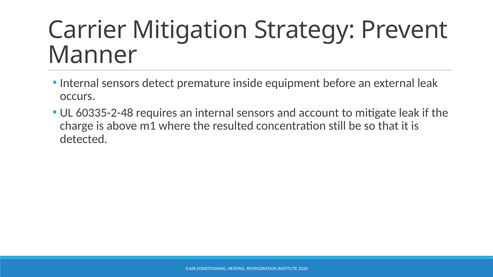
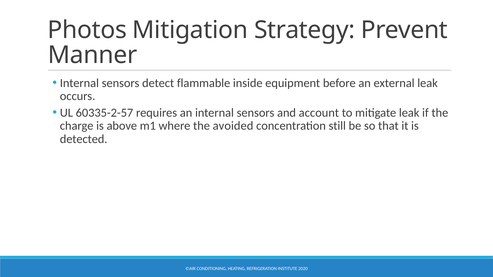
Carrier: Carrier -> Photos
premature: premature -> flammable
60335-2-48: 60335-2-48 -> 60335-2-57
resulted: resulted -> avoided
